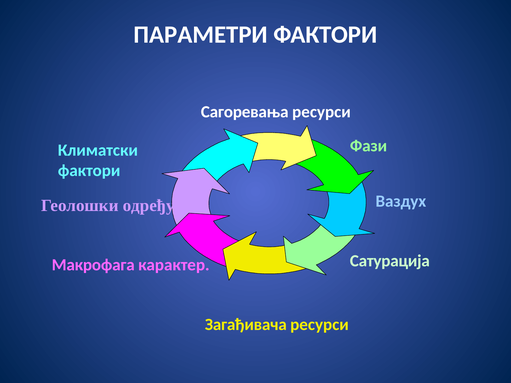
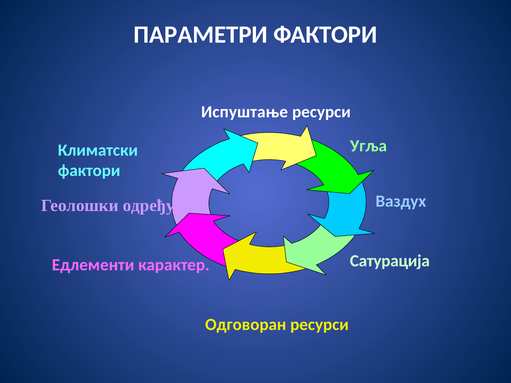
Сагоревања: Сагоревања -> Испуштање
Фази: Фази -> Угља
Макрофага: Макрофага -> Едлементи
Загађивача: Загађивача -> Одговоран
